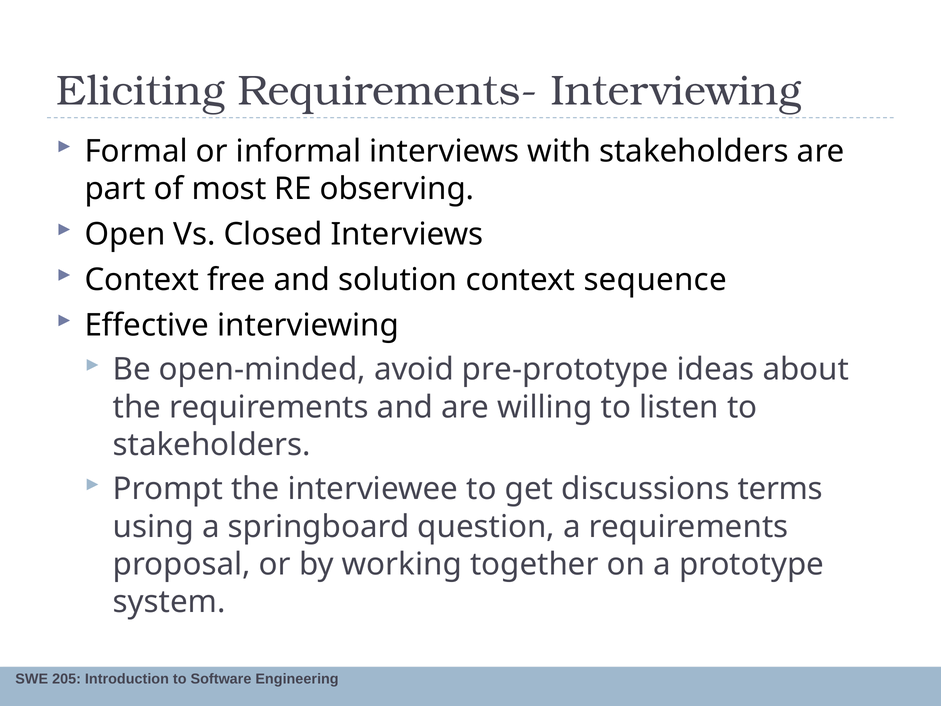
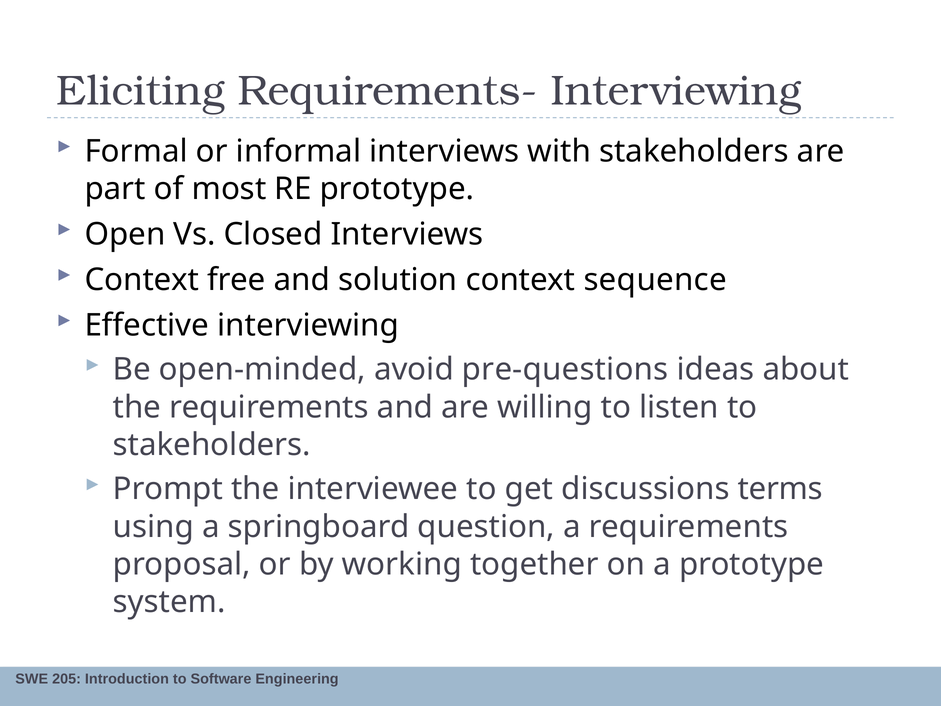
RE observing: observing -> prototype
pre-prototype: pre-prototype -> pre-questions
